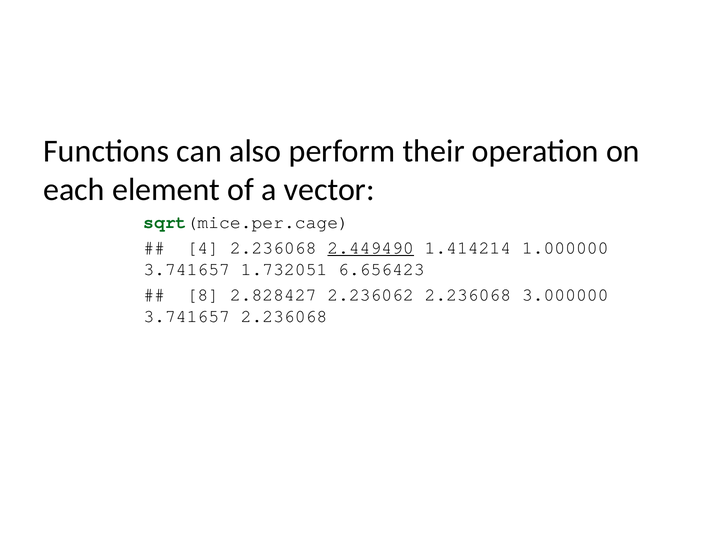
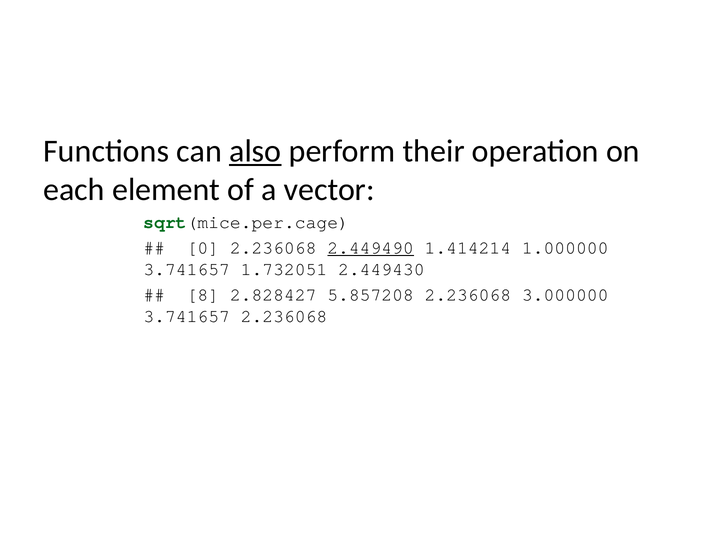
also underline: none -> present
4: 4 -> 0
6.656423: 6.656423 -> 2.449430
2.236062: 2.236062 -> 5.857208
